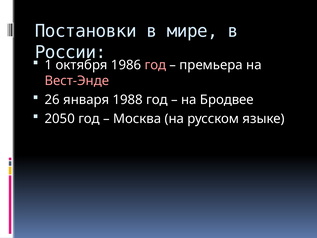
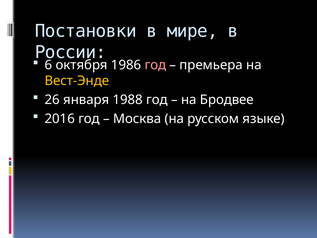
1: 1 -> 6
Вест-Энде colour: pink -> yellow
2050: 2050 -> 2016
